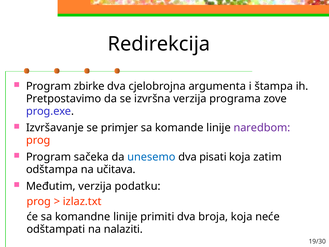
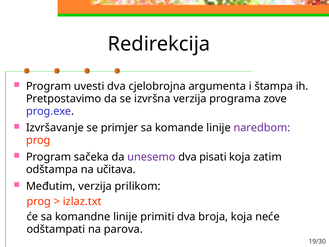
zbirke: zbirke -> uvesti
unesemo colour: blue -> purple
podatku: podatku -> prilikom
nalaziti: nalaziti -> parova
